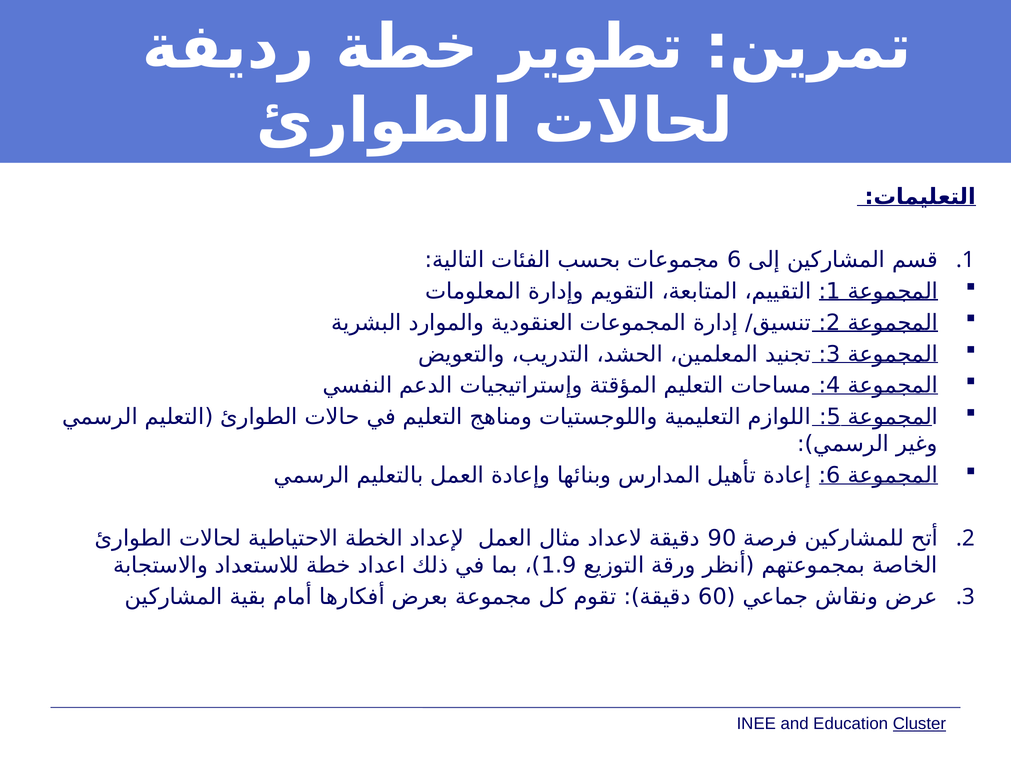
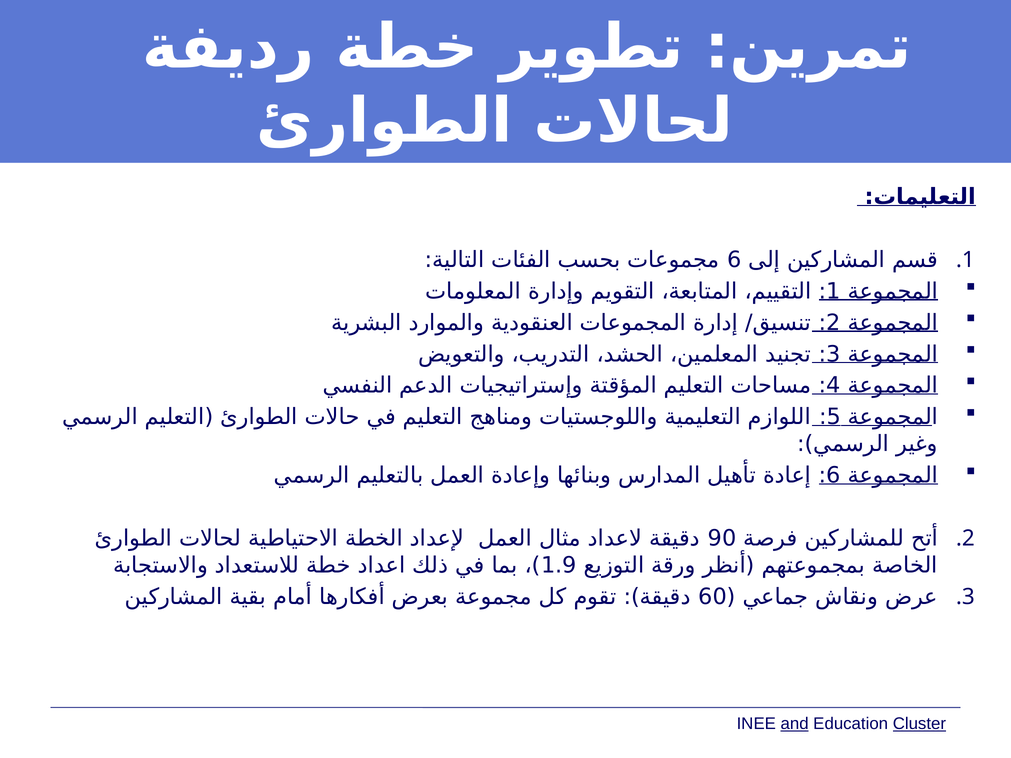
and underline: none -> present
